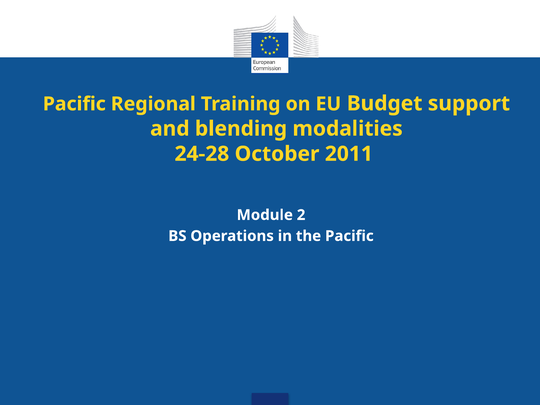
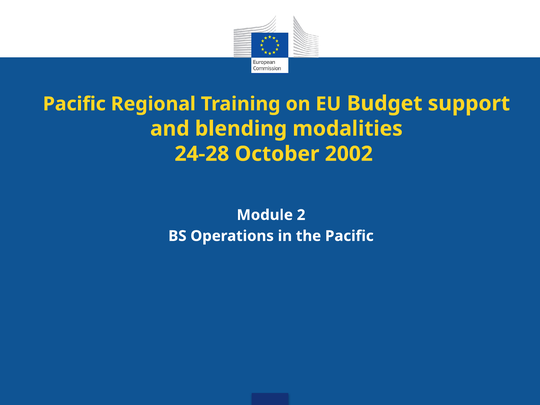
2011: 2011 -> 2002
